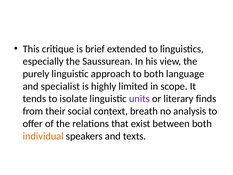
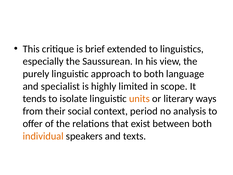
units colour: purple -> orange
finds: finds -> ways
breath: breath -> period
